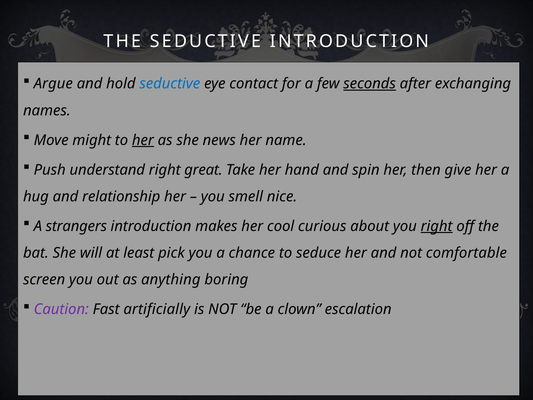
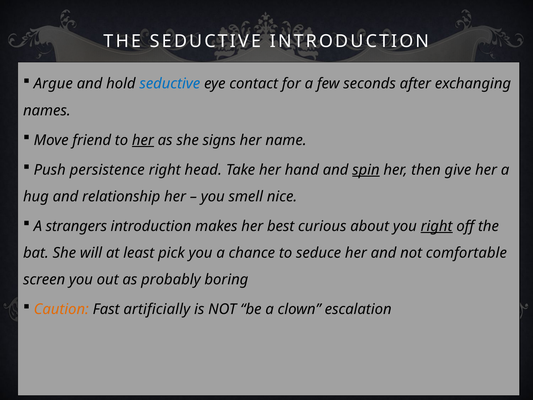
seconds underline: present -> none
might: might -> friend
news: news -> signs
understand: understand -> persistence
great: great -> head
spin underline: none -> present
cool: cool -> best
anything: anything -> probably
Caution colour: purple -> orange
